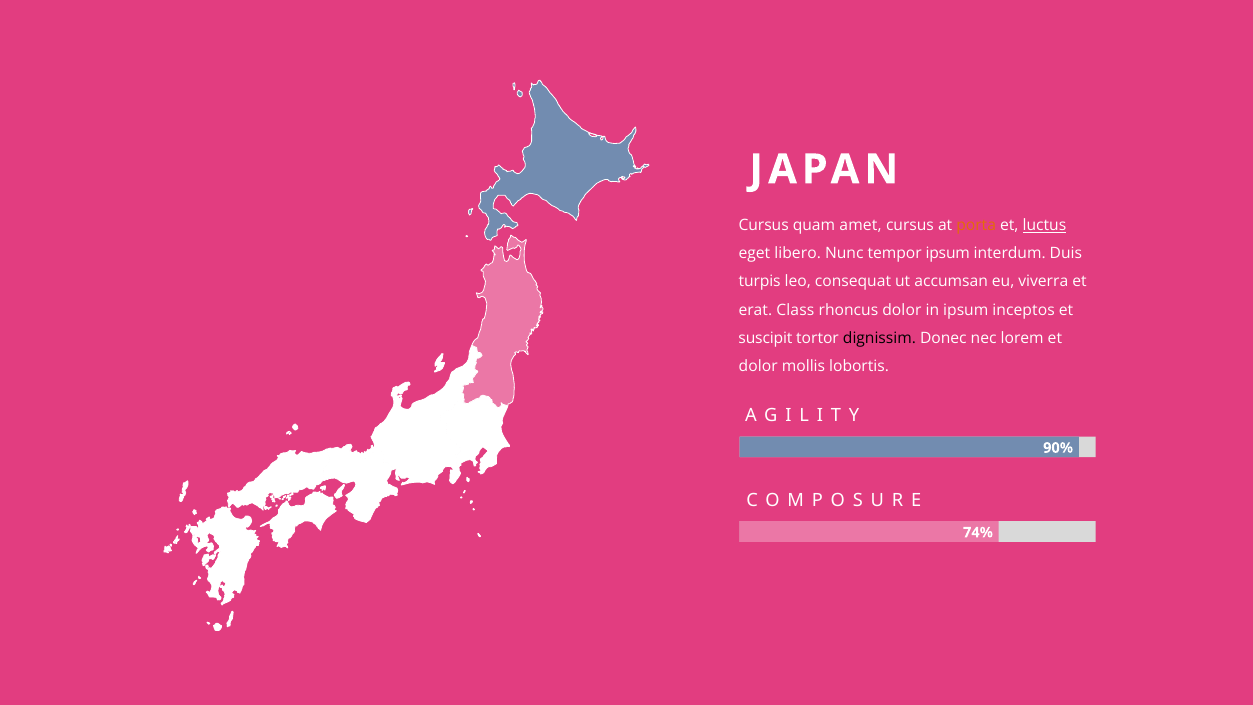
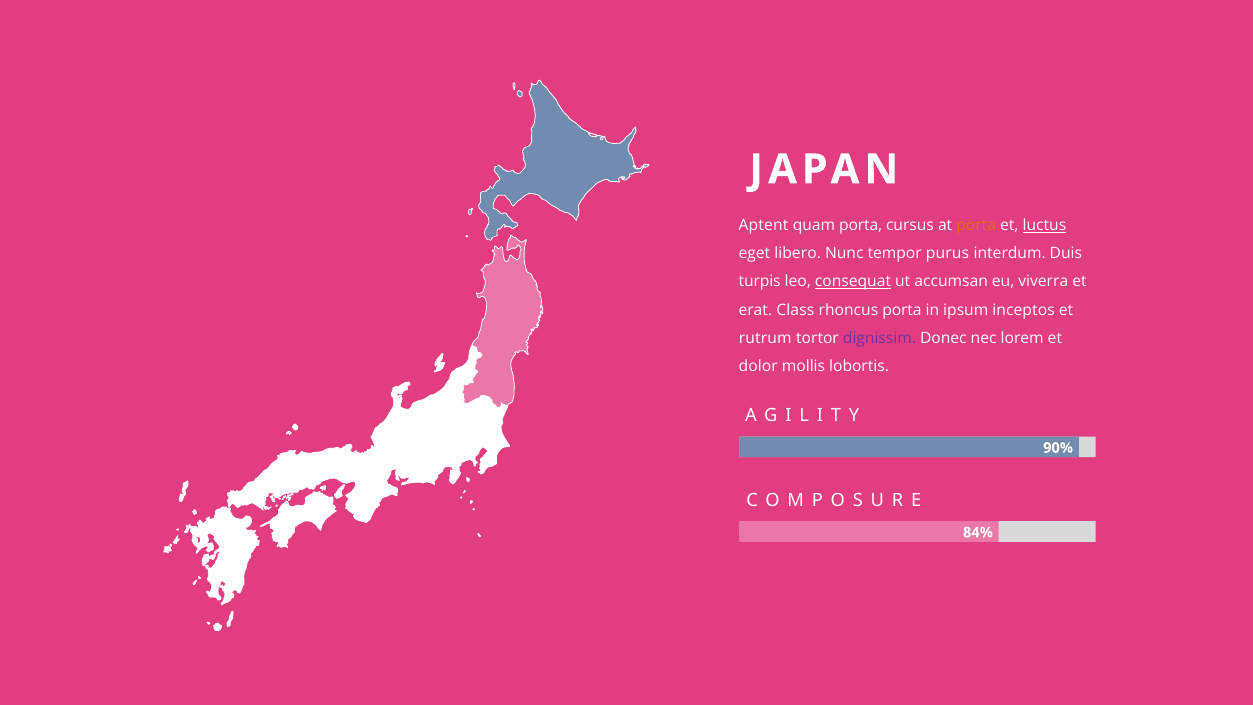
Cursus at (764, 225): Cursus -> Aptent
quam amet: amet -> porta
tempor ipsum: ipsum -> purus
consequat underline: none -> present
rhoncus dolor: dolor -> porta
suscipit: suscipit -> rutrum
dignissim colour: black -> purple
74%: 74% -> 84%
